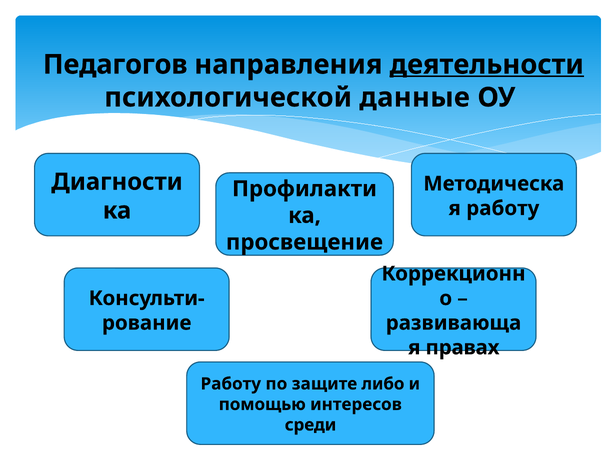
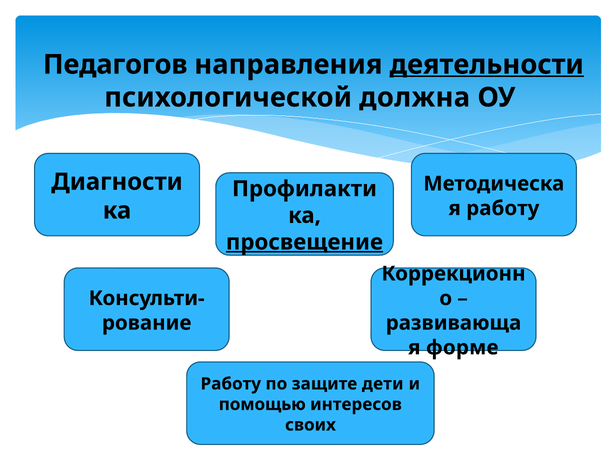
данные: данные -> должна
просвещение underline: none -> present
правах: правах -> форме
либо: либо -> дети
среди: среди -> своих
